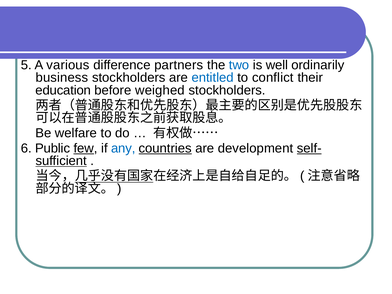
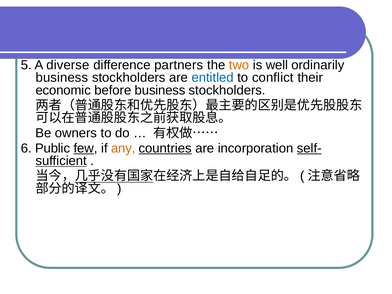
various: various -> diverse
two colour: blue -> orange
education: education -> economic
before weighed: weighed -> business
welfare: welfare -> owners
any colour: blue -> orange
development: development -> incorporation
